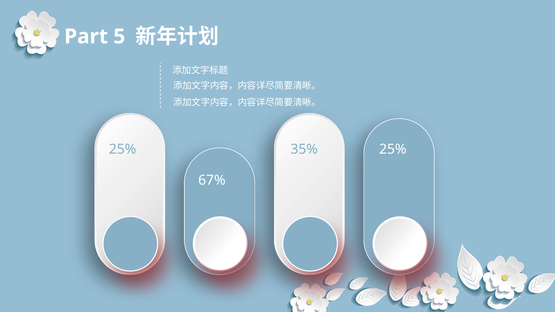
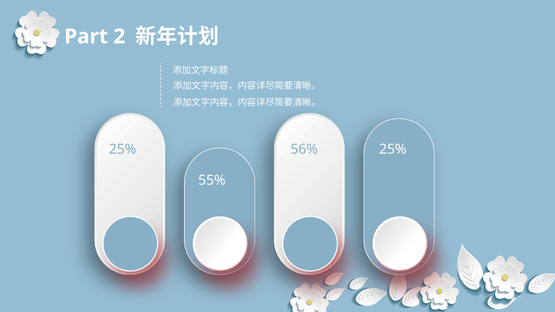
5: 5 -> 2
35%: 35% -> 56%
67%: 67% -> 55%
